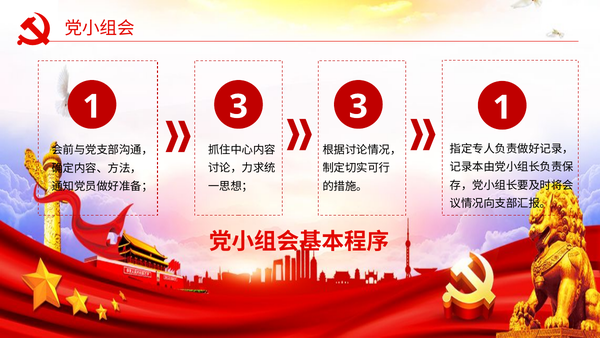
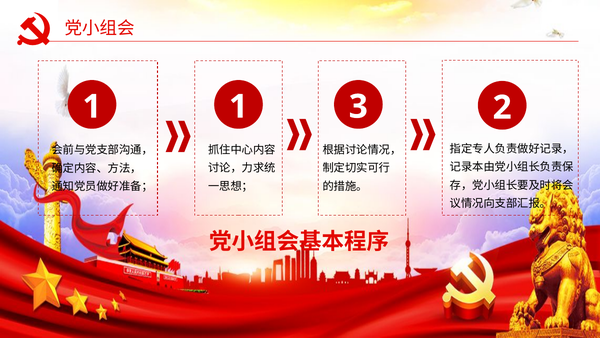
1 3: 3 -> 1
3 1: 1 -> 2
